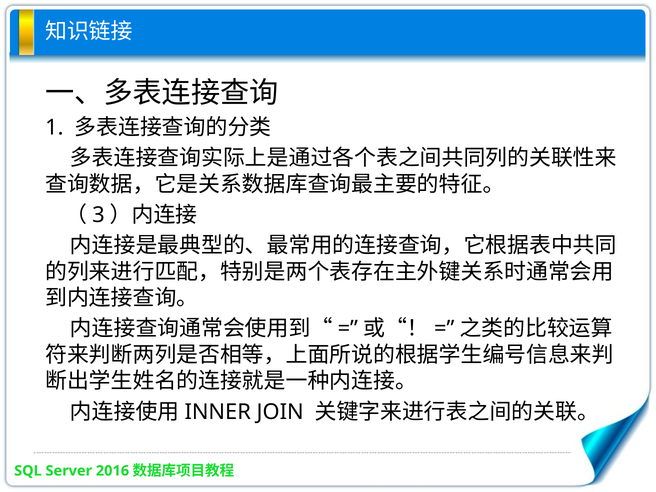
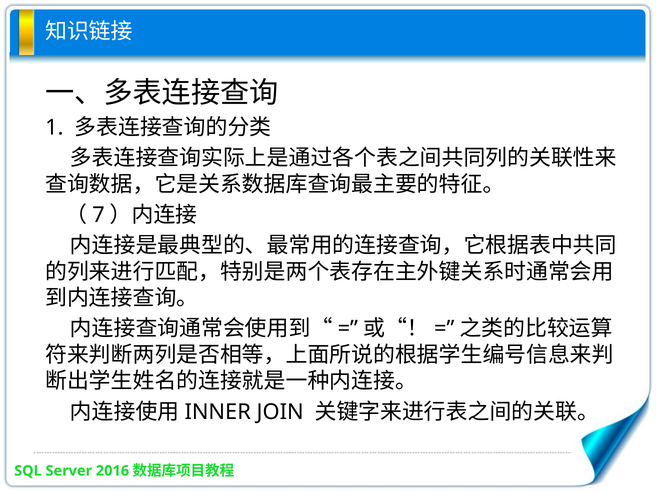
3: 3 -> 7
